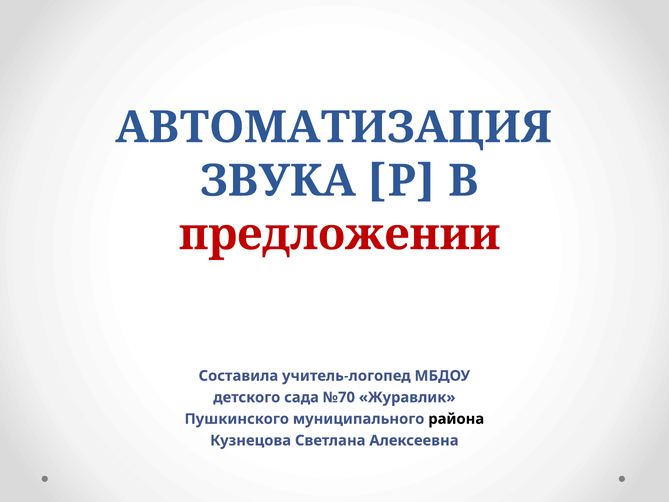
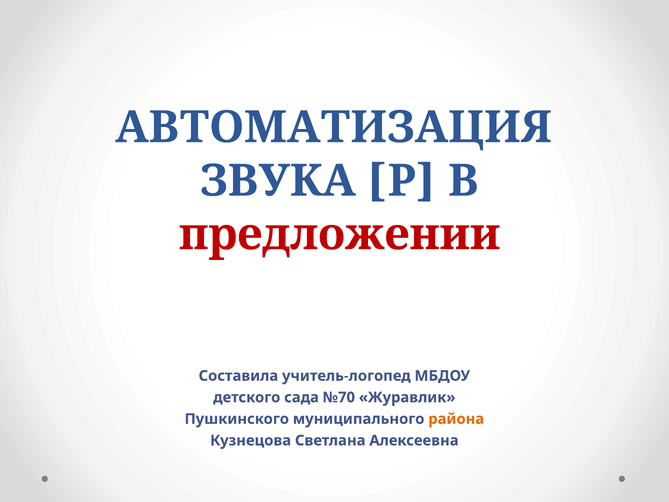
района colour: black -> orange
